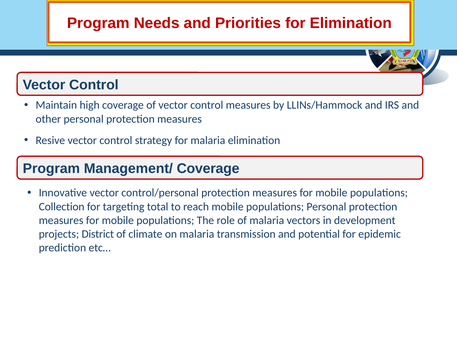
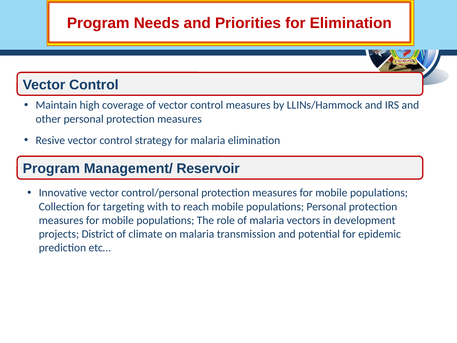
Management/ Coverage: Coverage -> Reservoir
total: total -> with
